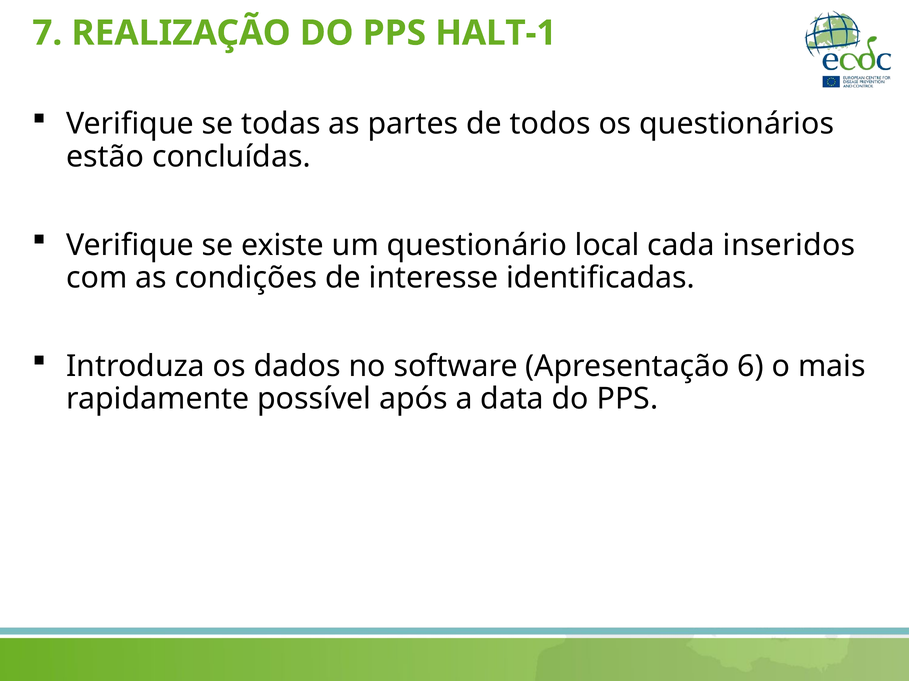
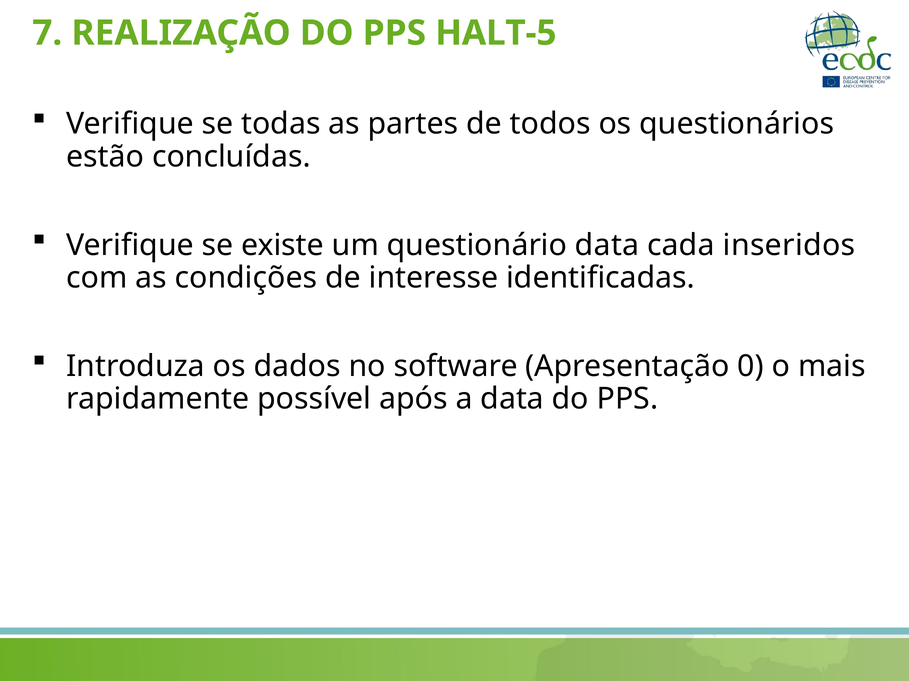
HALT-1: HALT-1 -> HALT-5
questionário local: local -> data
6: 6 -> 0
